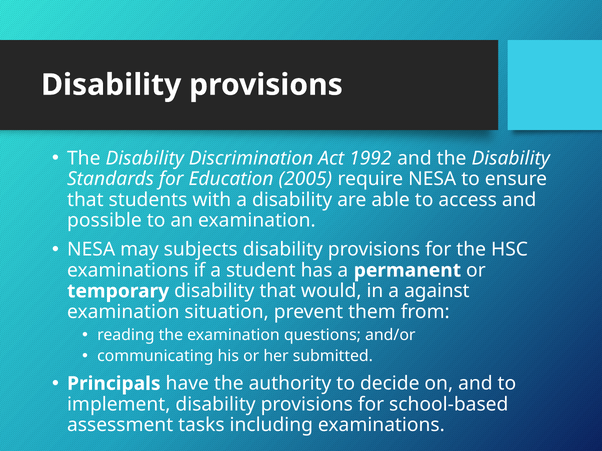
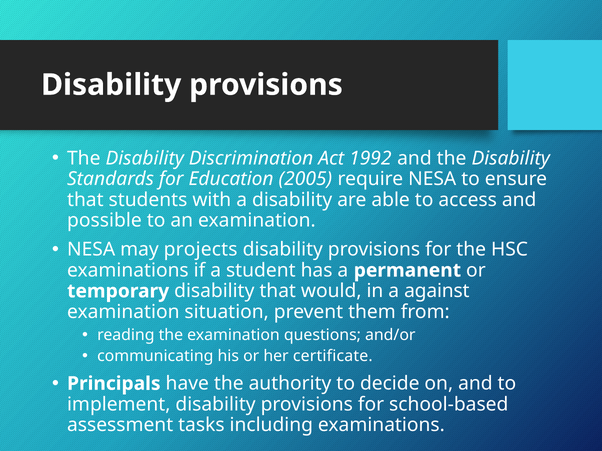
subjects: subjects -> projects
submitted: submitted -> certificate
